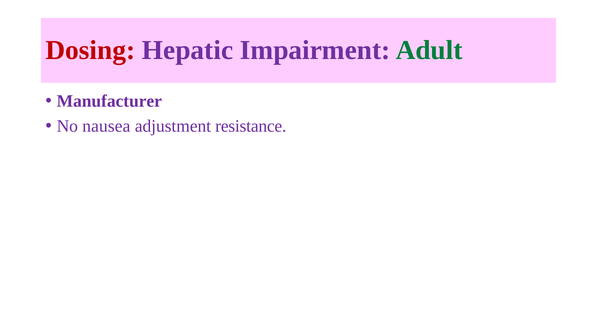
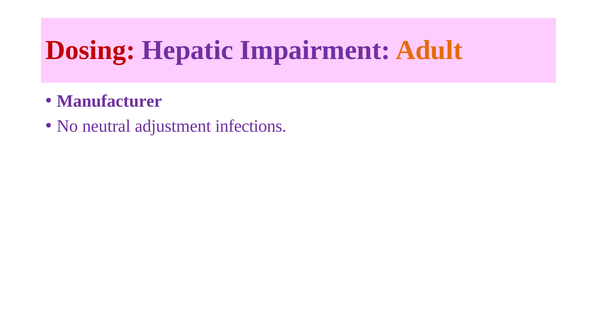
Adult colour: green -> orange
nausea: nausea -> neutral
resistance: resistance -> infections
